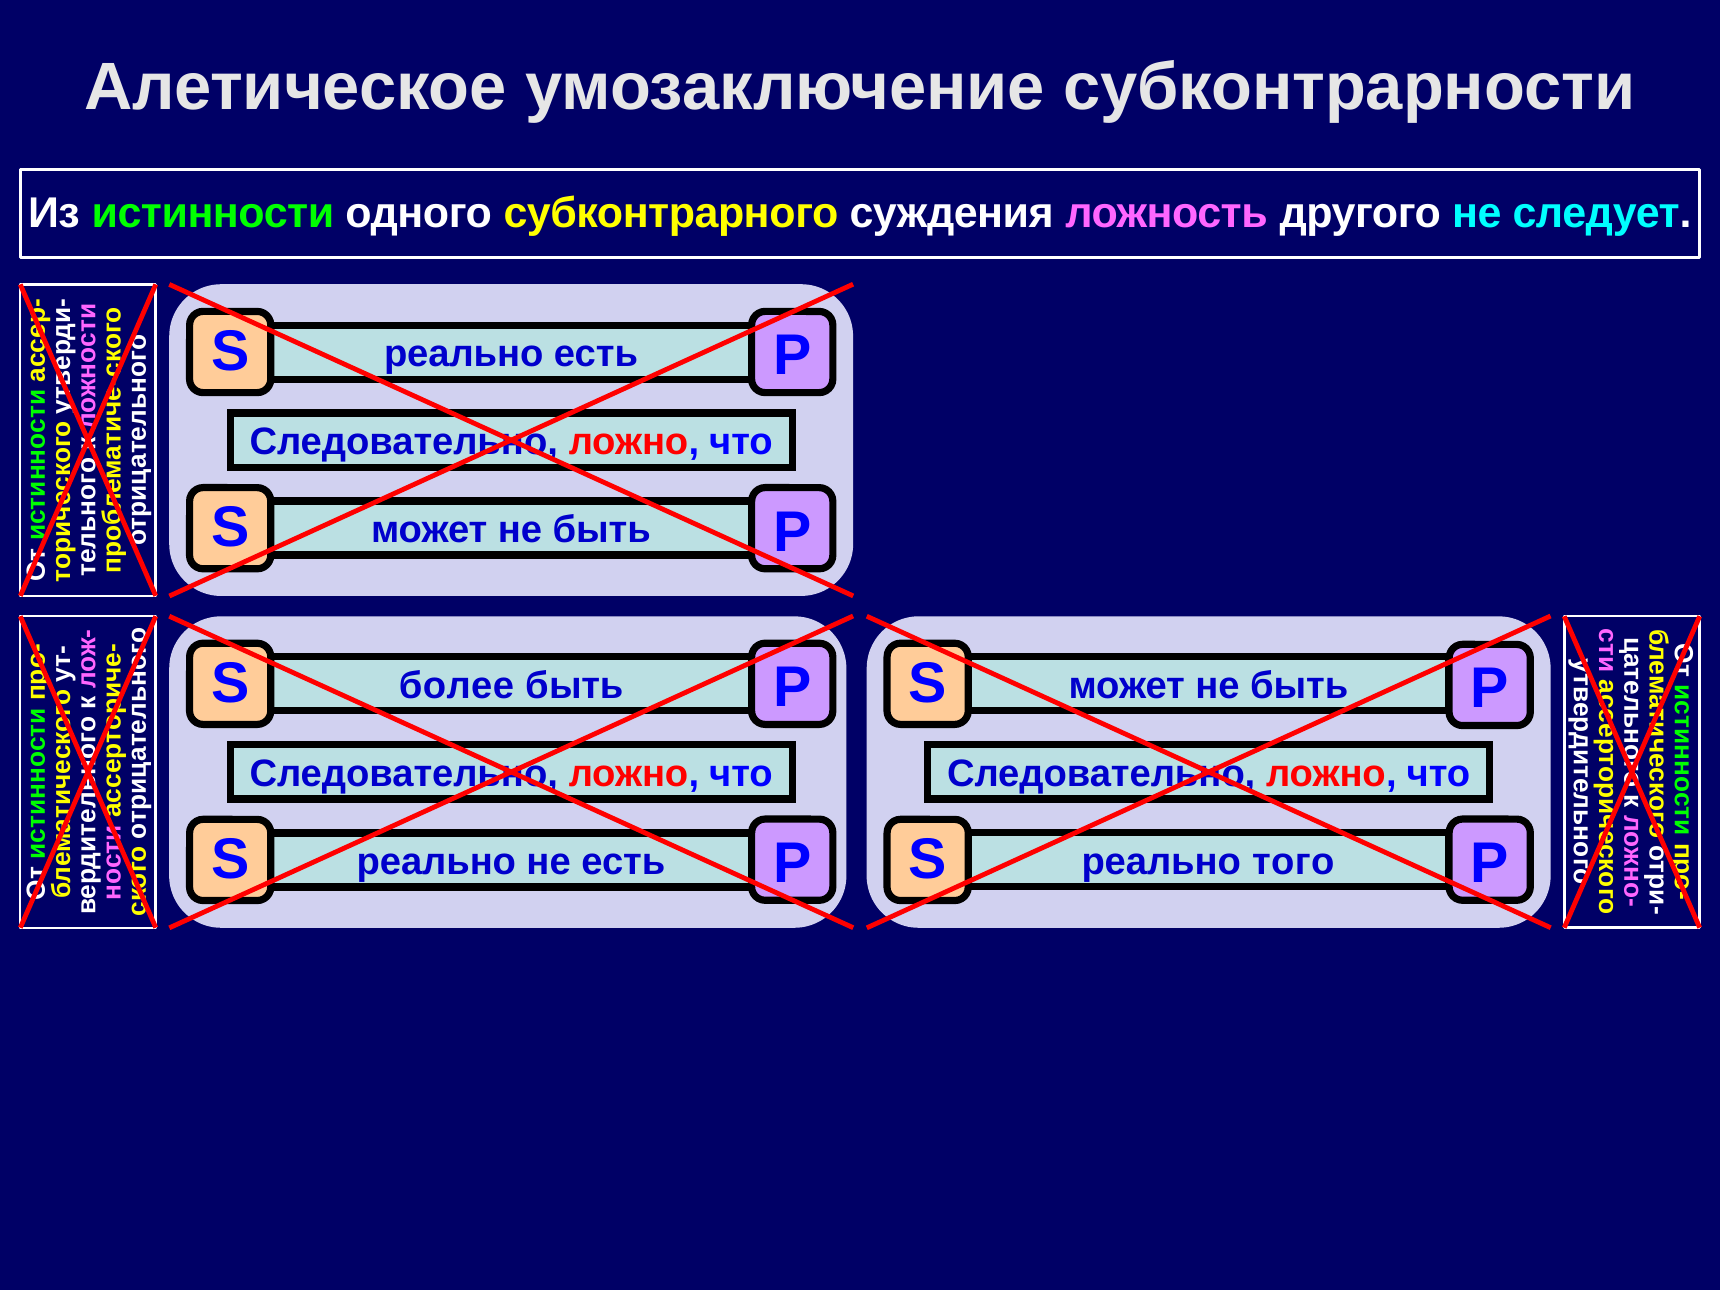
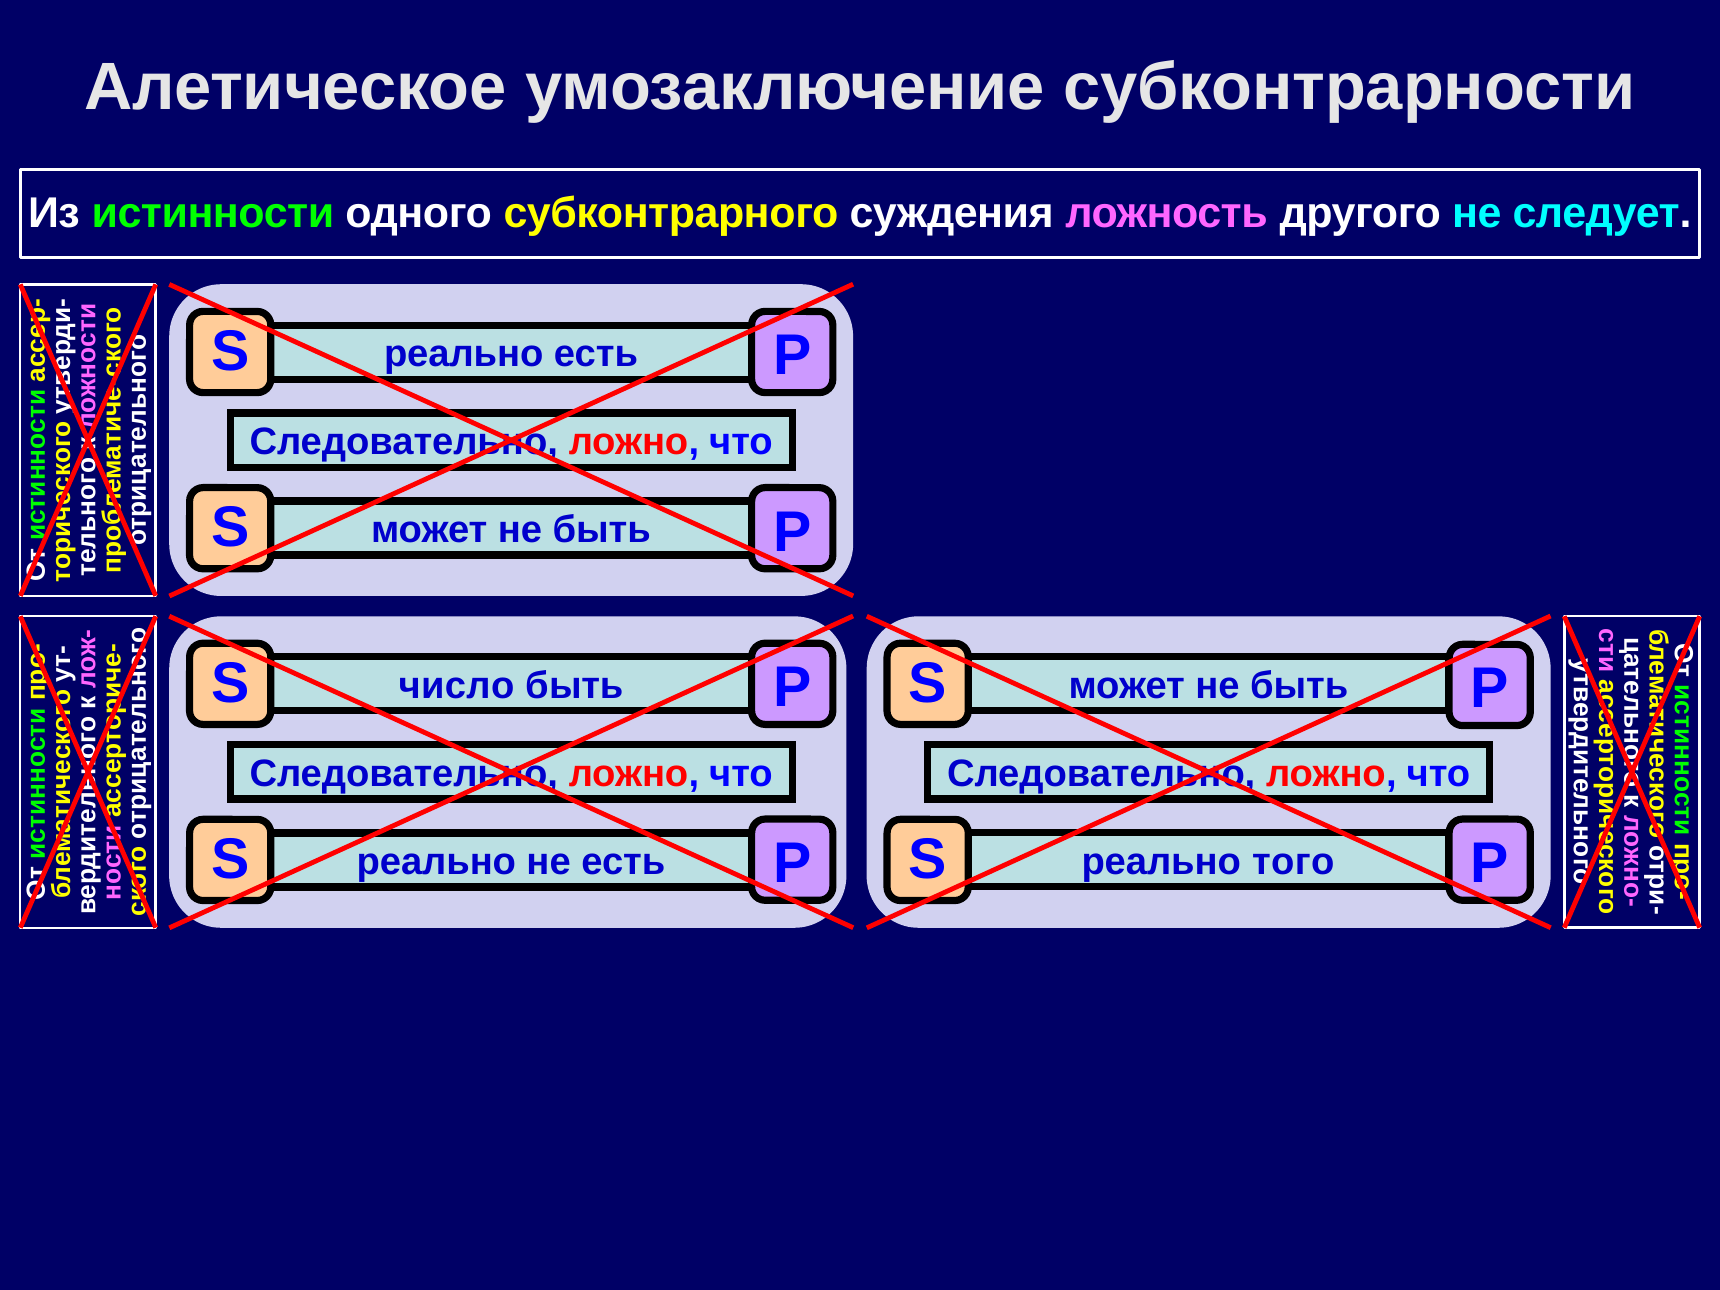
более: более -> число
